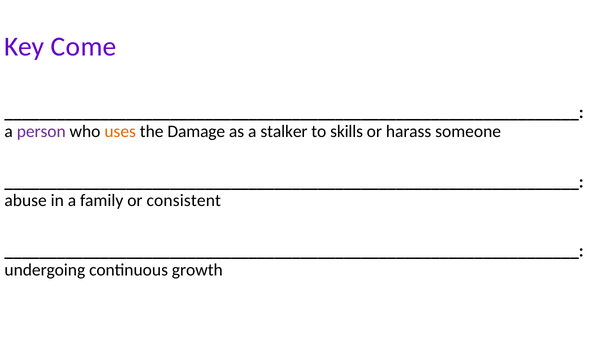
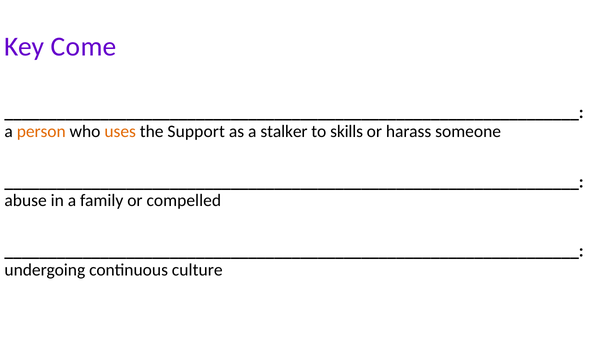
person colour: purple -> orange
Damage: Damage -> Support
consistent: consistent -> compelled
growth: growth -> culture
